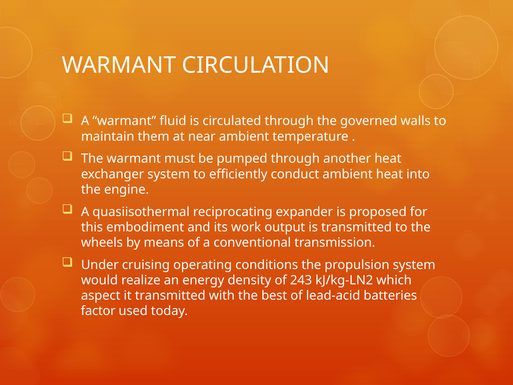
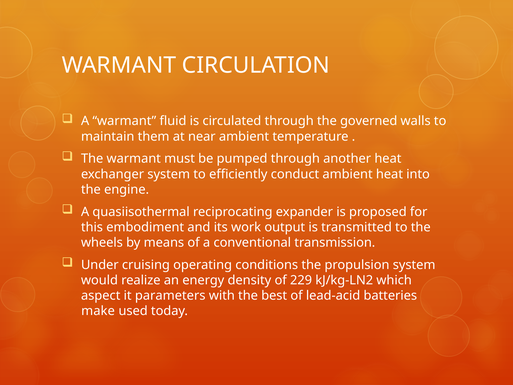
243: 243 -> 229
it transmitted: transmitted -> parameters
factor: factor -> make
